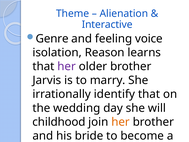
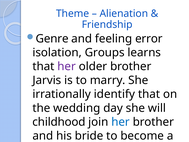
Interactive: Interactive -> Friendship
voice: voice -> error
Reason: Reason -> Groups
her at (121, 122) colour: orange -> blue
